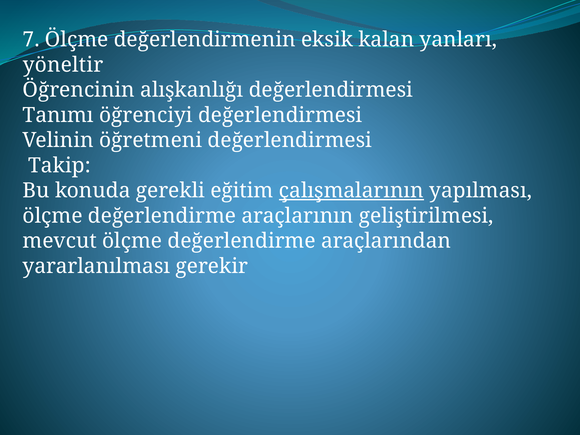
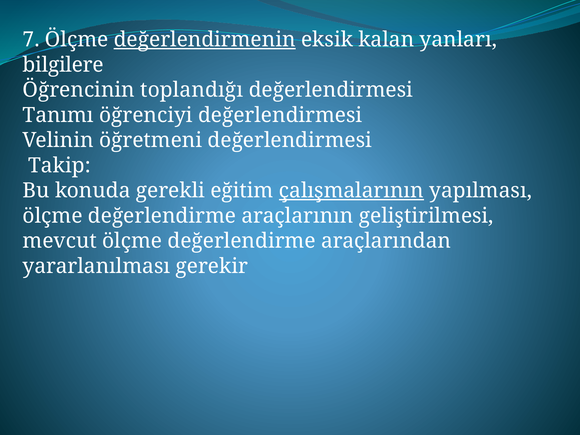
değerlendirmenin underline: none -> present
yöneltir: yöneltir -> bilgilere
alışkanlığı: alışkanlığı -> toplandığı
